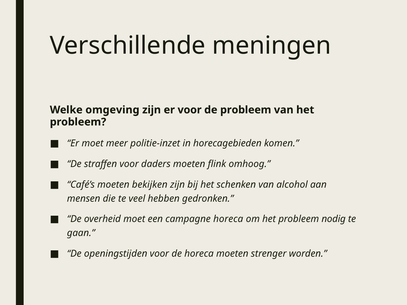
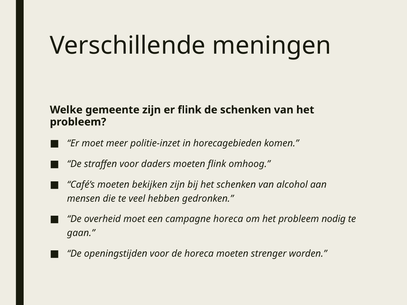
omgeving: omgeving -> gemeente
er voor: voor -> flink
de probleem: probleem -> schenken
